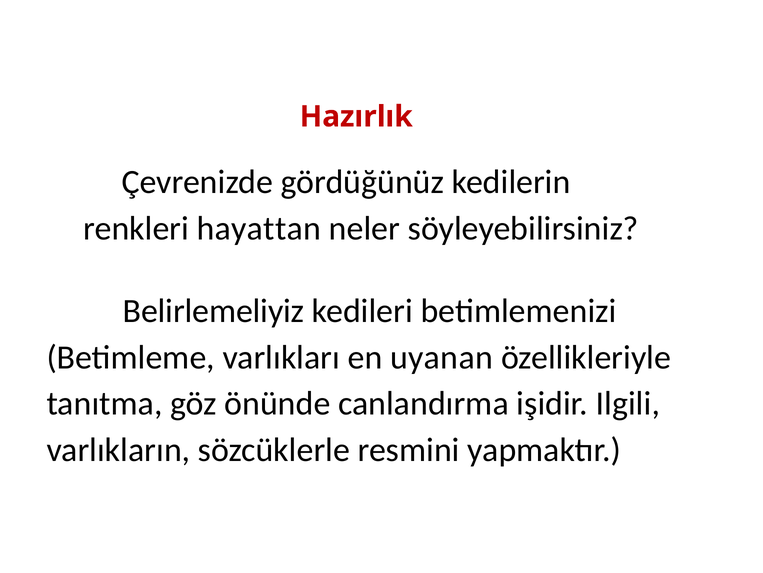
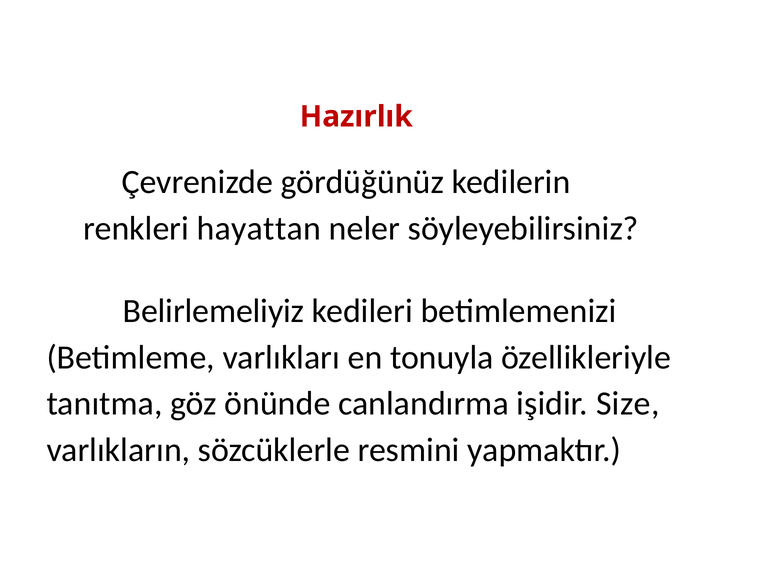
uyanan: uyanan -> tonuyla
Ilgili: Ilgili -> Size
